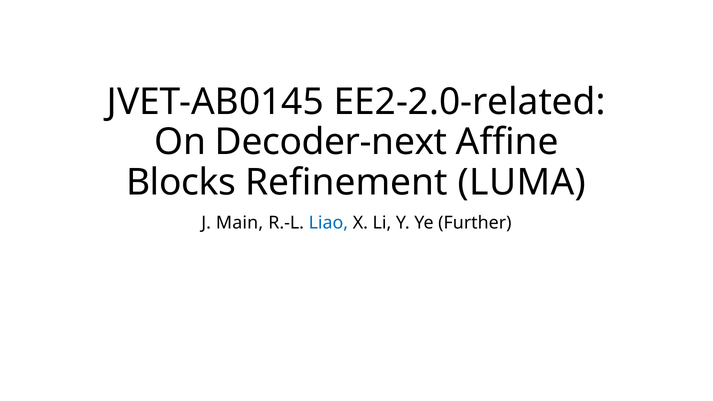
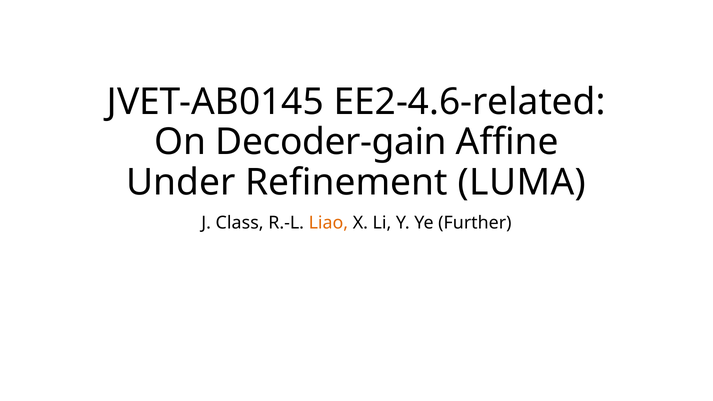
EE2-2.0-related: EE2-2.0-related -> EE2-4.6-related
Decoder-next: Decoder-next -> Decoder-gain
Blocks: Blocks -> Under
Main: Main -> Class
Liao colour: blue -> orange
